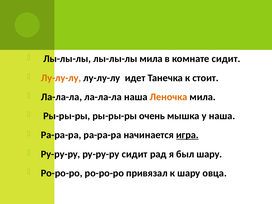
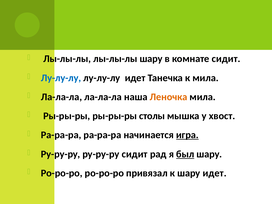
лы-лы-лы мила: мила -> шару
Лу-лу-лу at (61, 78) colour: orange -> blue
к стоит: стоит -> мила
очень: очень -> столы
у наша: наша -> хвост
был underline: none -> present
шару овца: овца -> идет
